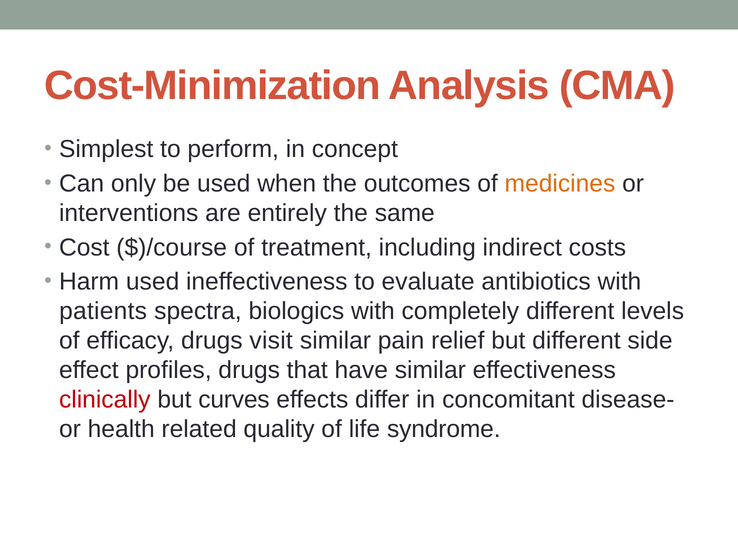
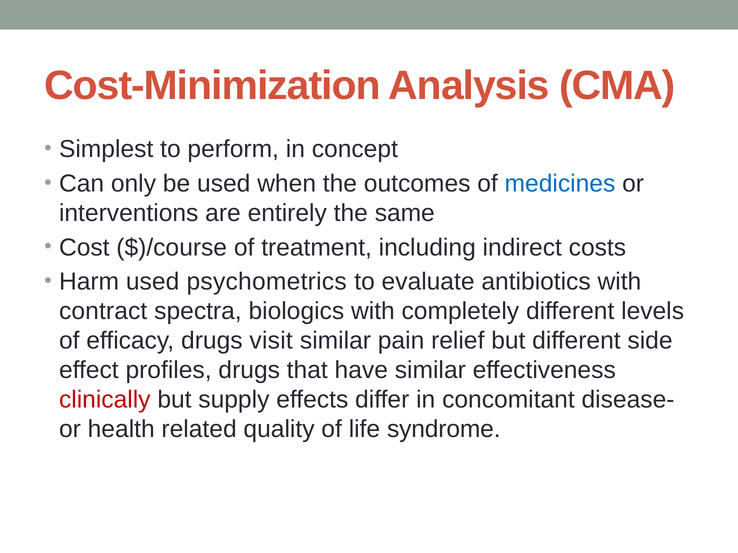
medicines colour: orange -> blue
ineffectiveness: ineffectiveness -> psychometrics
patients: patients -> contract
curves: curves -> supply
